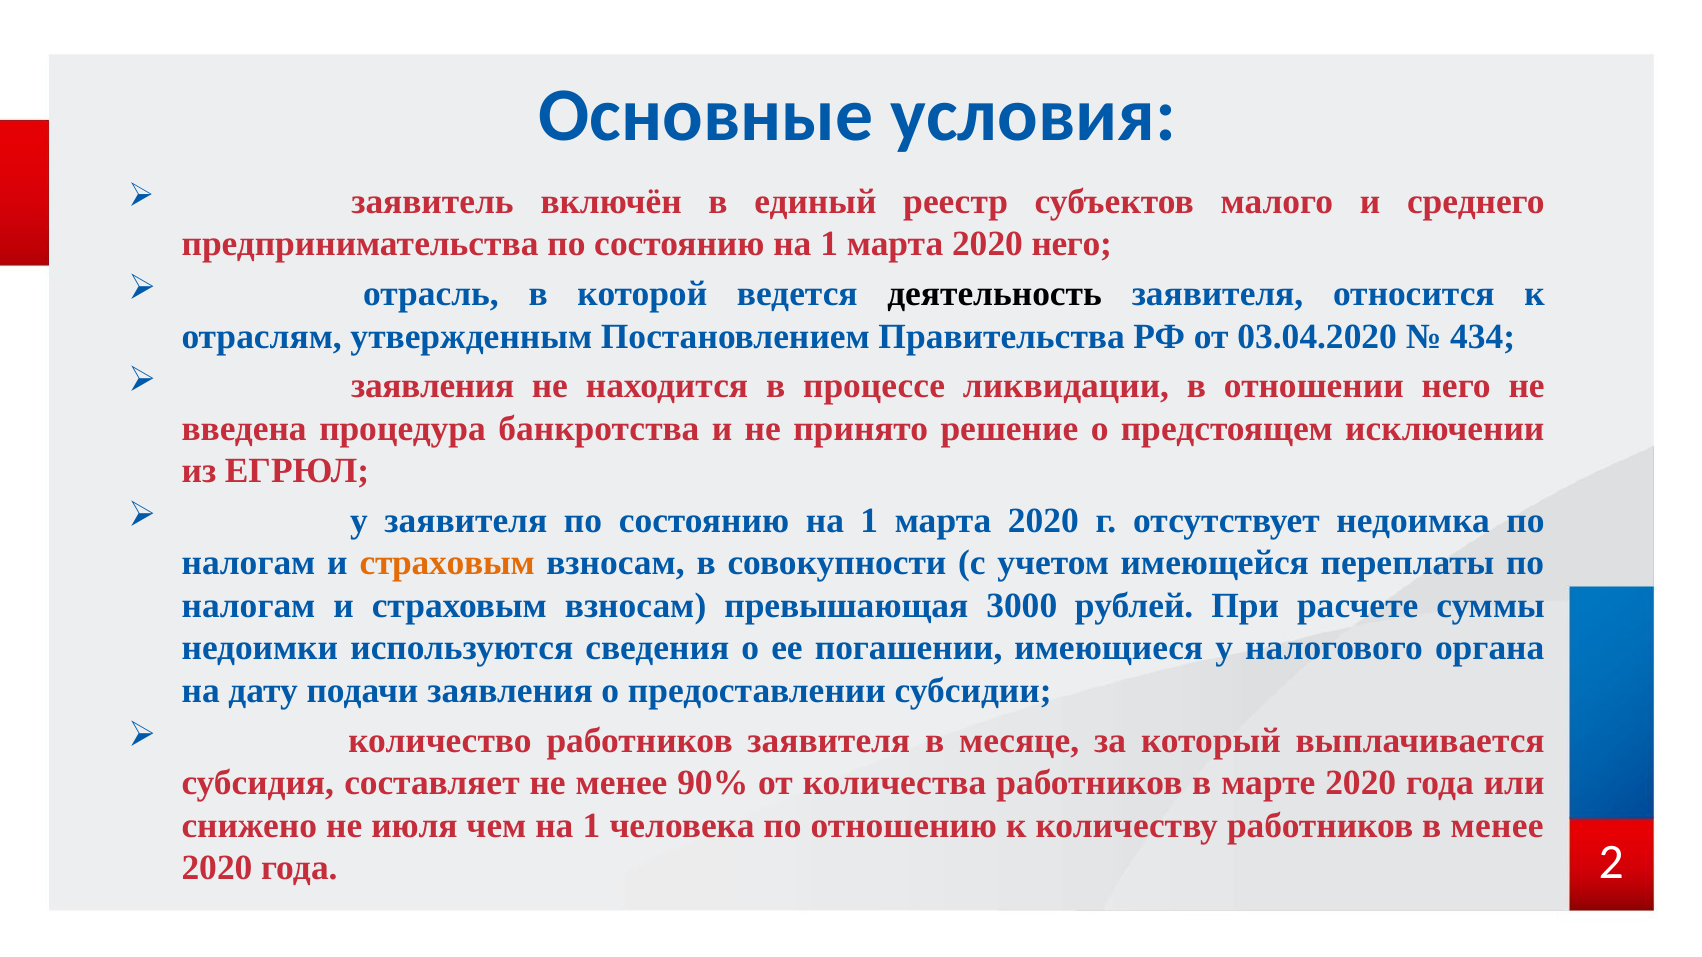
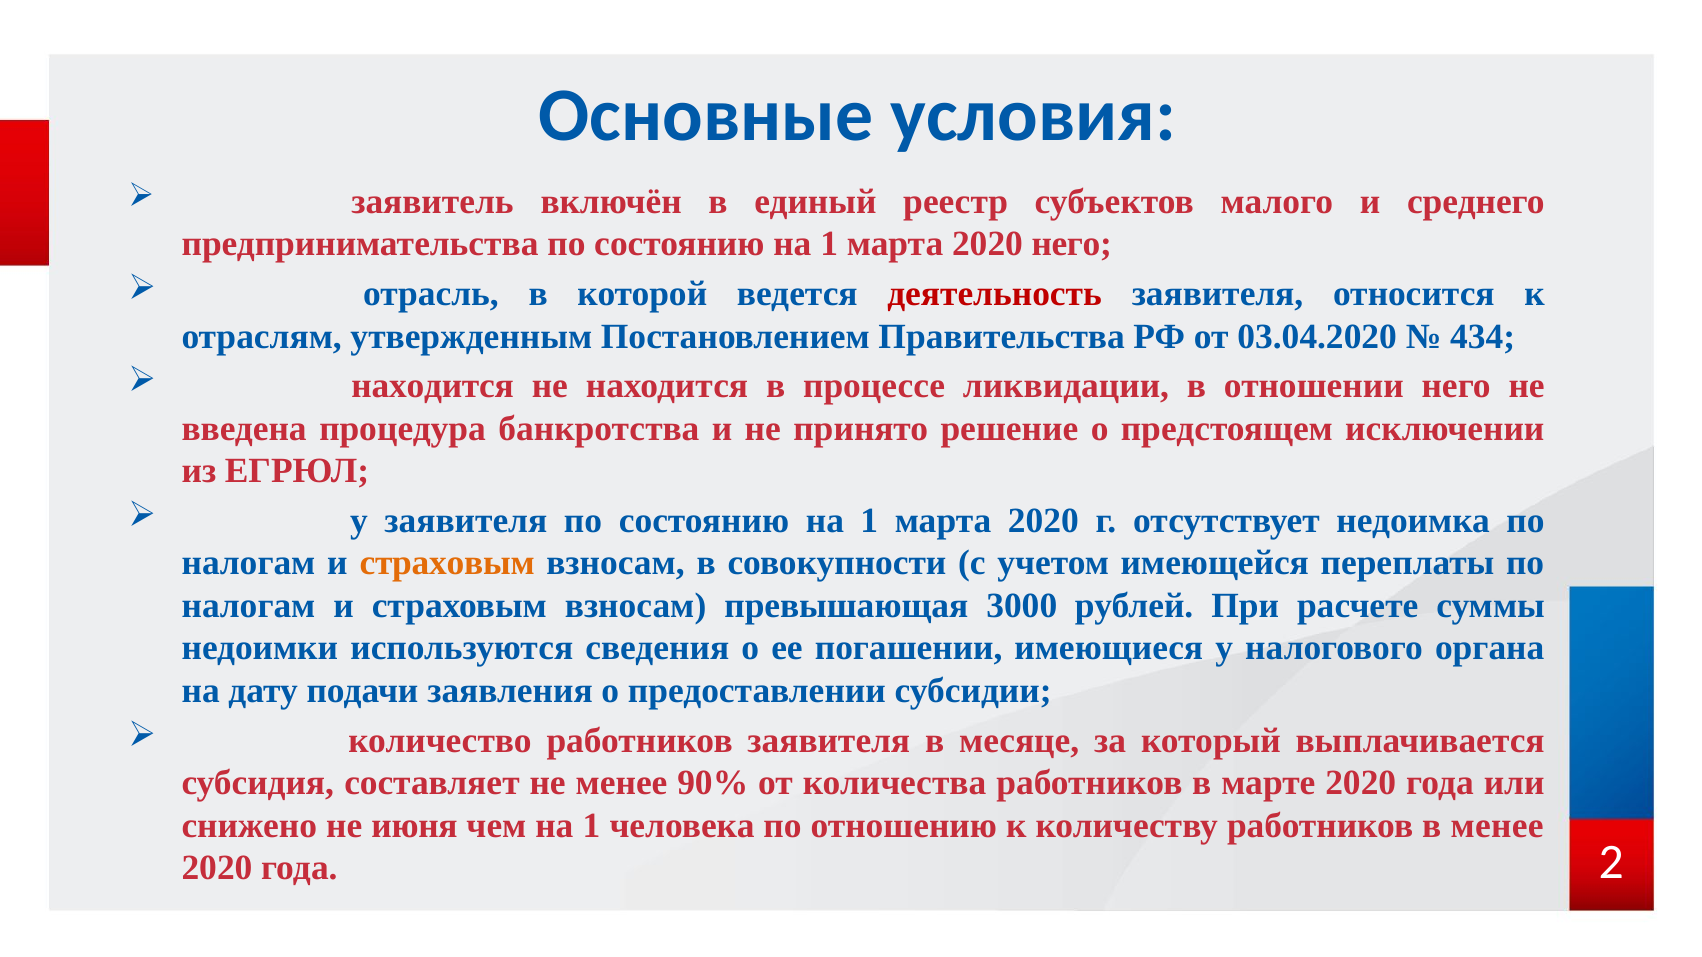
деятельность colour: black -> red
заявления at (433, 386): заявления -> находится
июля: июля -> июня
